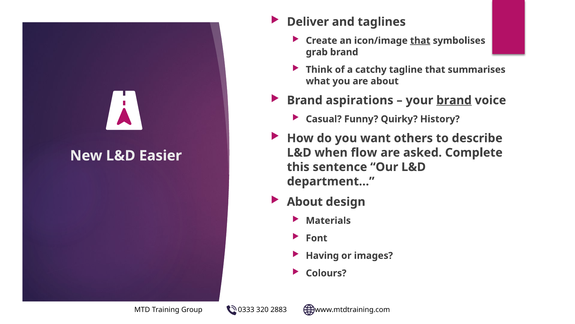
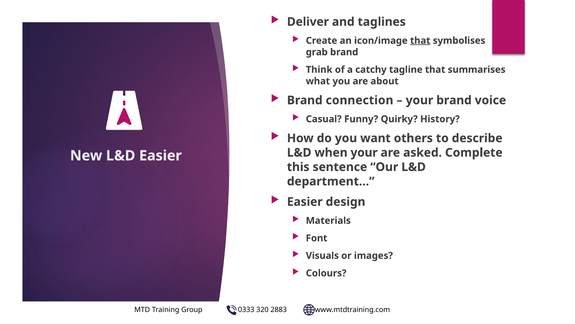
aspirations: aspirations -> connection
brand at (454, 100) underline: present -> none
when flow: flow -> your
About at (305, 201): About -> Easier
Having: Having -> Visuals
